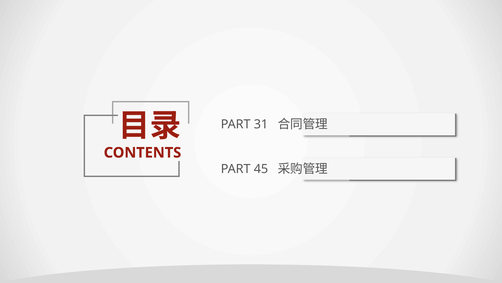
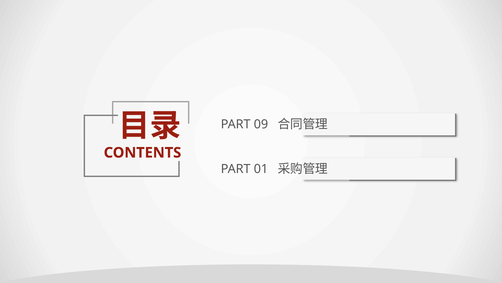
31: 31 -> 09
45: 45 -> 01
